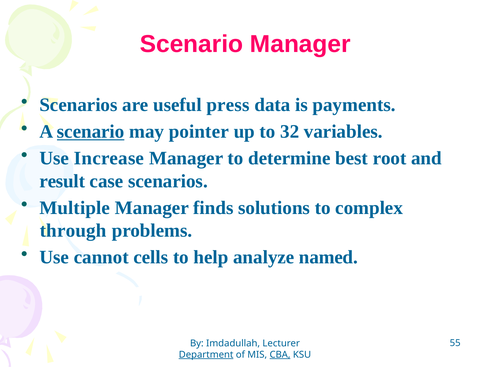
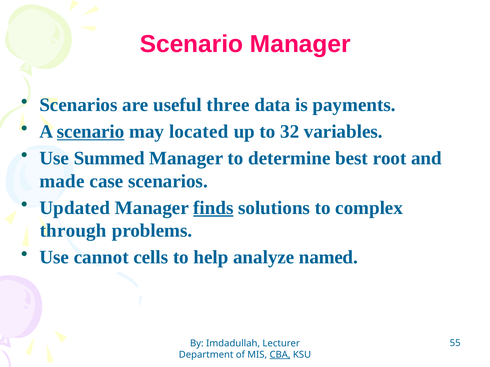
press: press -> three
pointer: pointer -> located
Increase: Increase -> Summed
result: result -> made
Multiple: Multiple -> Updated
finds underline: none -> present
Department underline: present -> none
